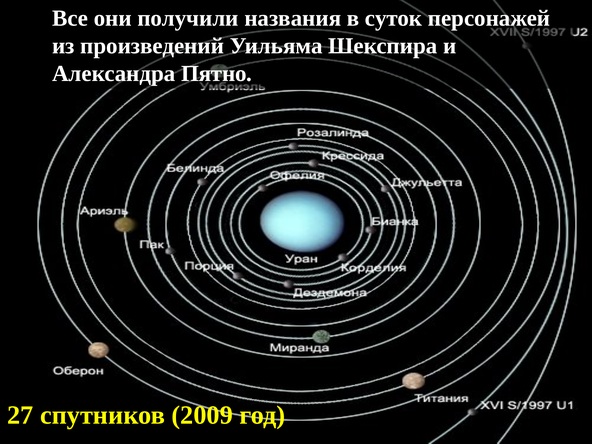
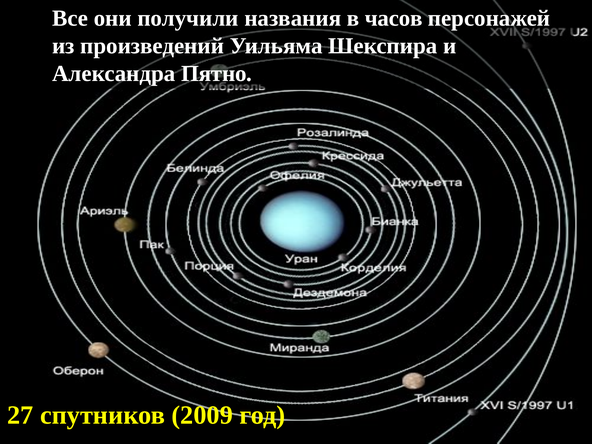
суток: суток -> часов
